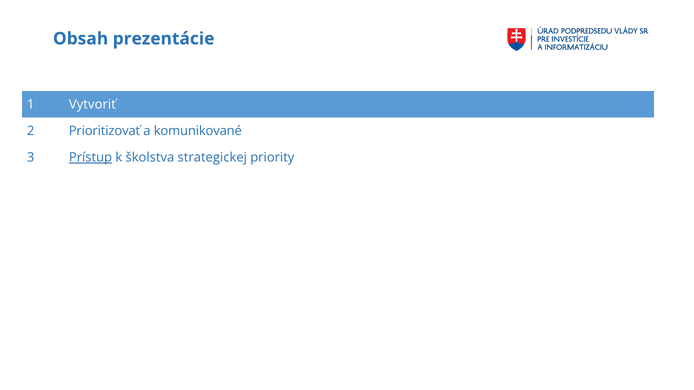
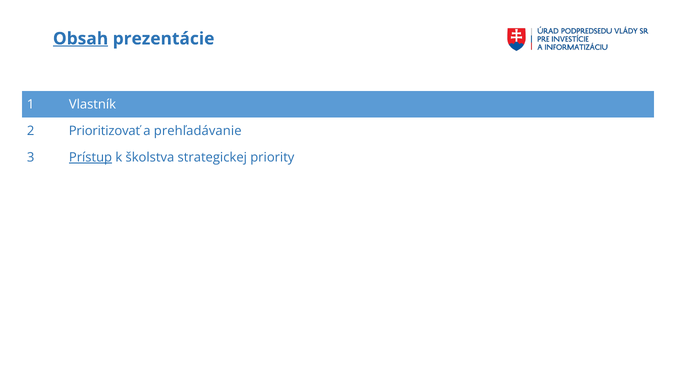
Obsah underline: none -> present
Vytvoriť: Vytvoriť -> Vlastník
komunikované: komunikované -> prehľadávanie
